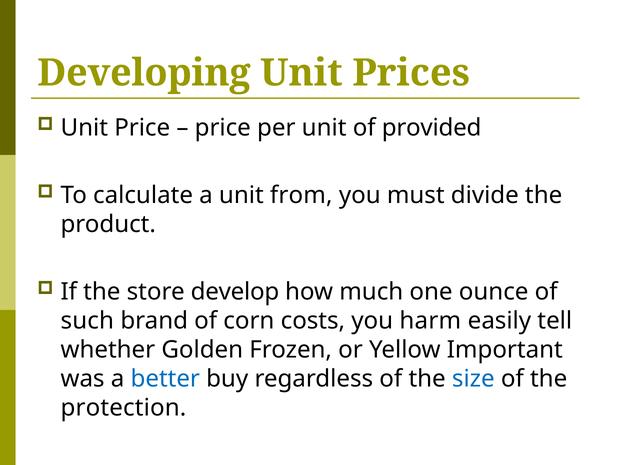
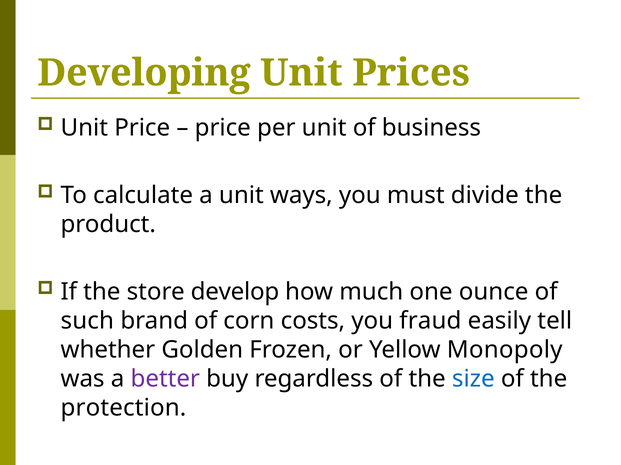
provided: provided -> business
from: from -> ways
harm: harm -> fraud
Important: Important -> Monopoly
better colour: blue -> purple
